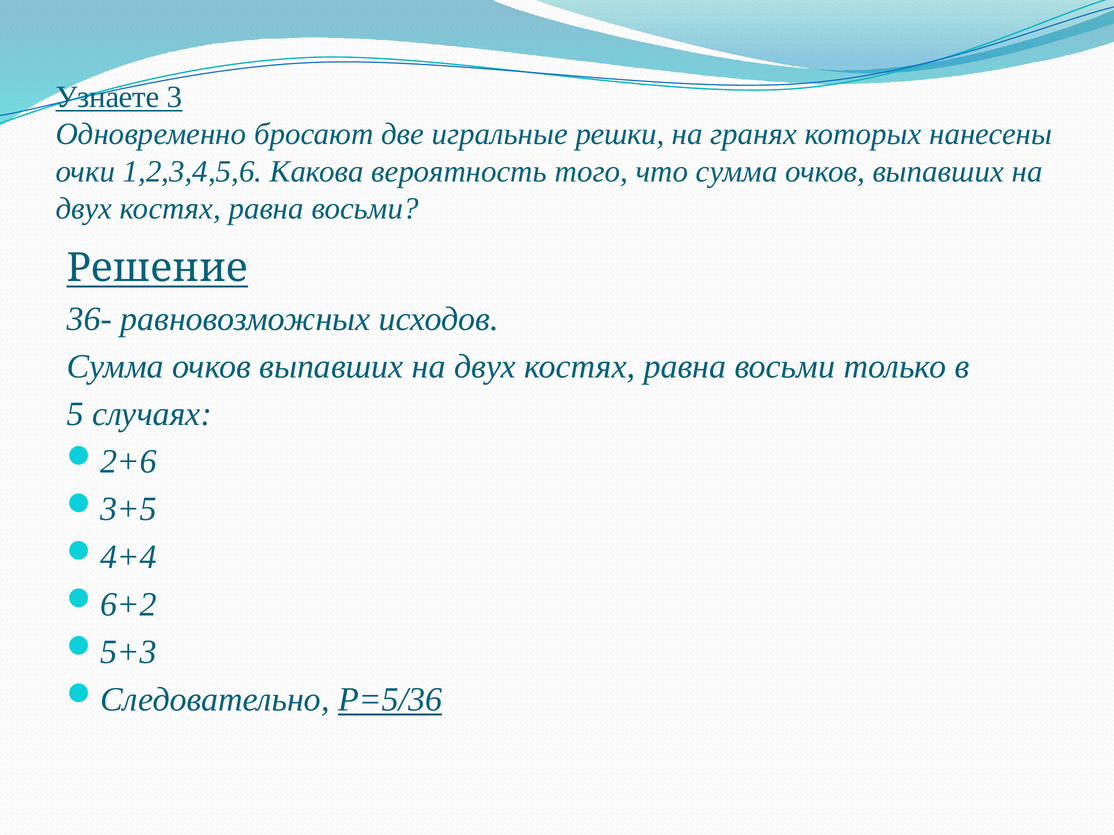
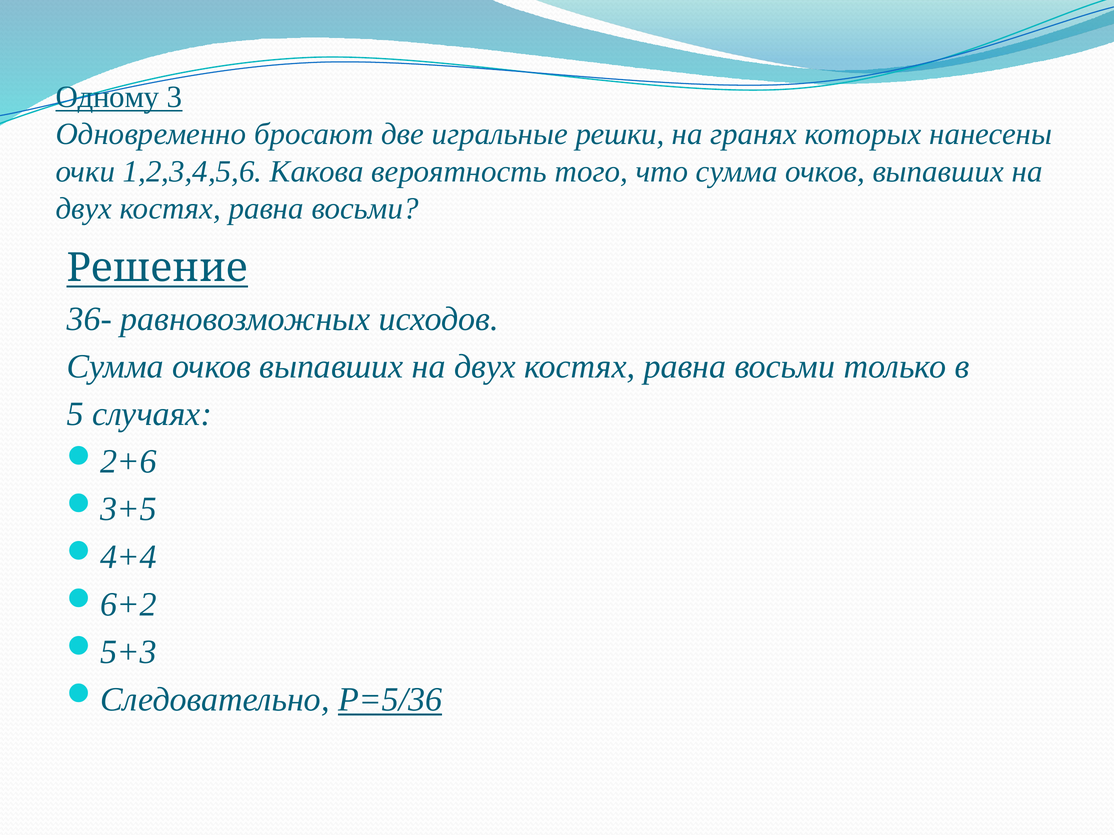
Узнаете: Узнаете -> Одному
